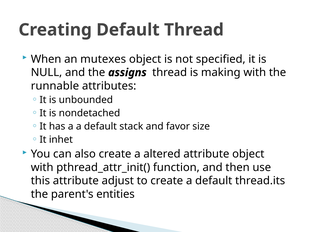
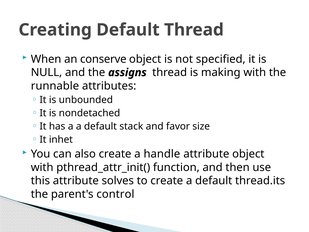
mutexes: mutexes -> conserve
altered: altered -> handle
adjust: adjust -> solves
entities: entities -> control
